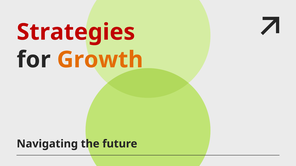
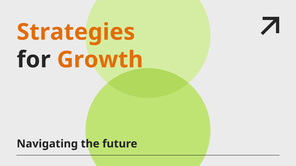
Strategies colour: red -> orange
